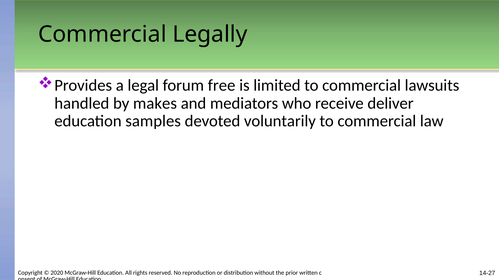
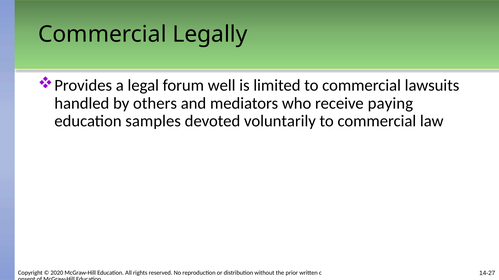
free: free -> well
makes: makes -> others
deliver: deliver -> paying
